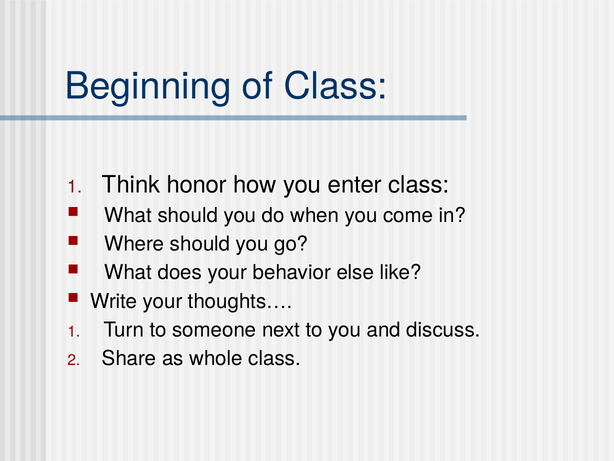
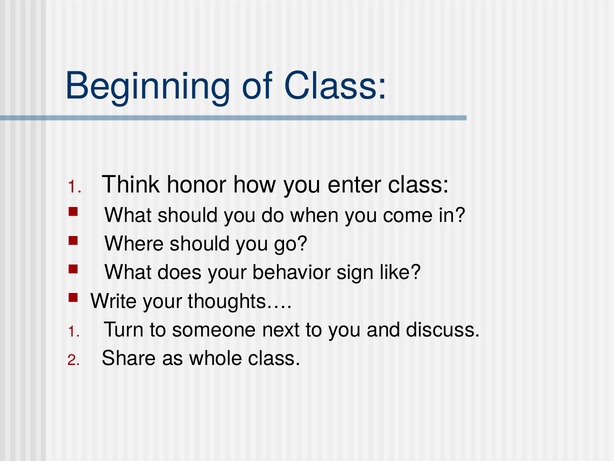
else: else -> sign
